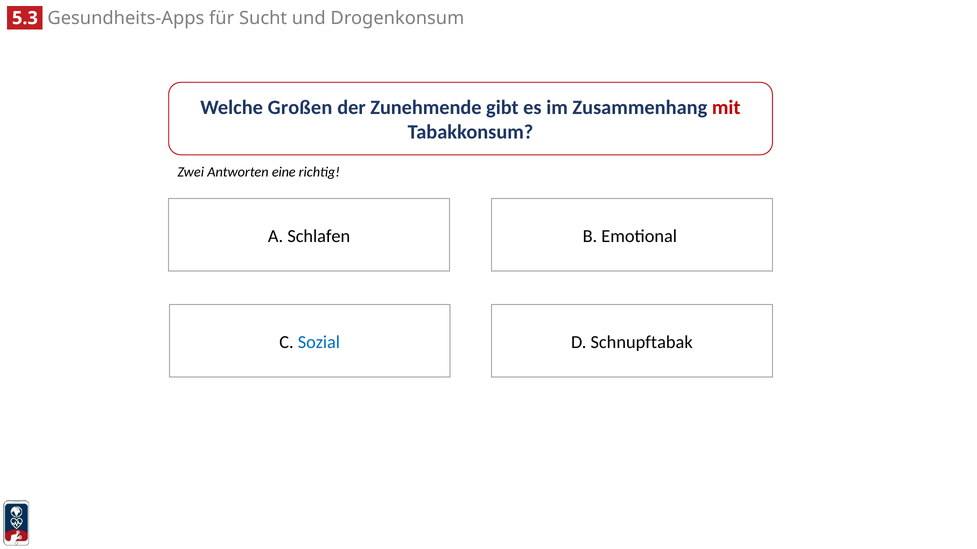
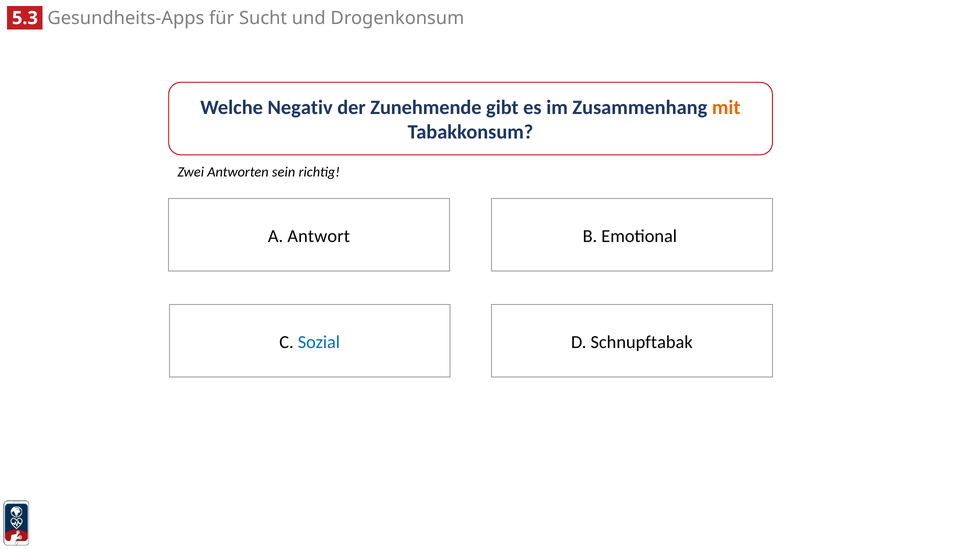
Großen: Großen -> Negativ
mit colour: red -> orange
eine: eine -> sein
Schlafen: Schlafen -> Antwort
